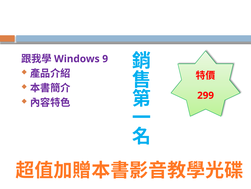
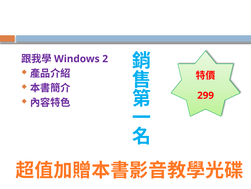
9: 9 -> 2
